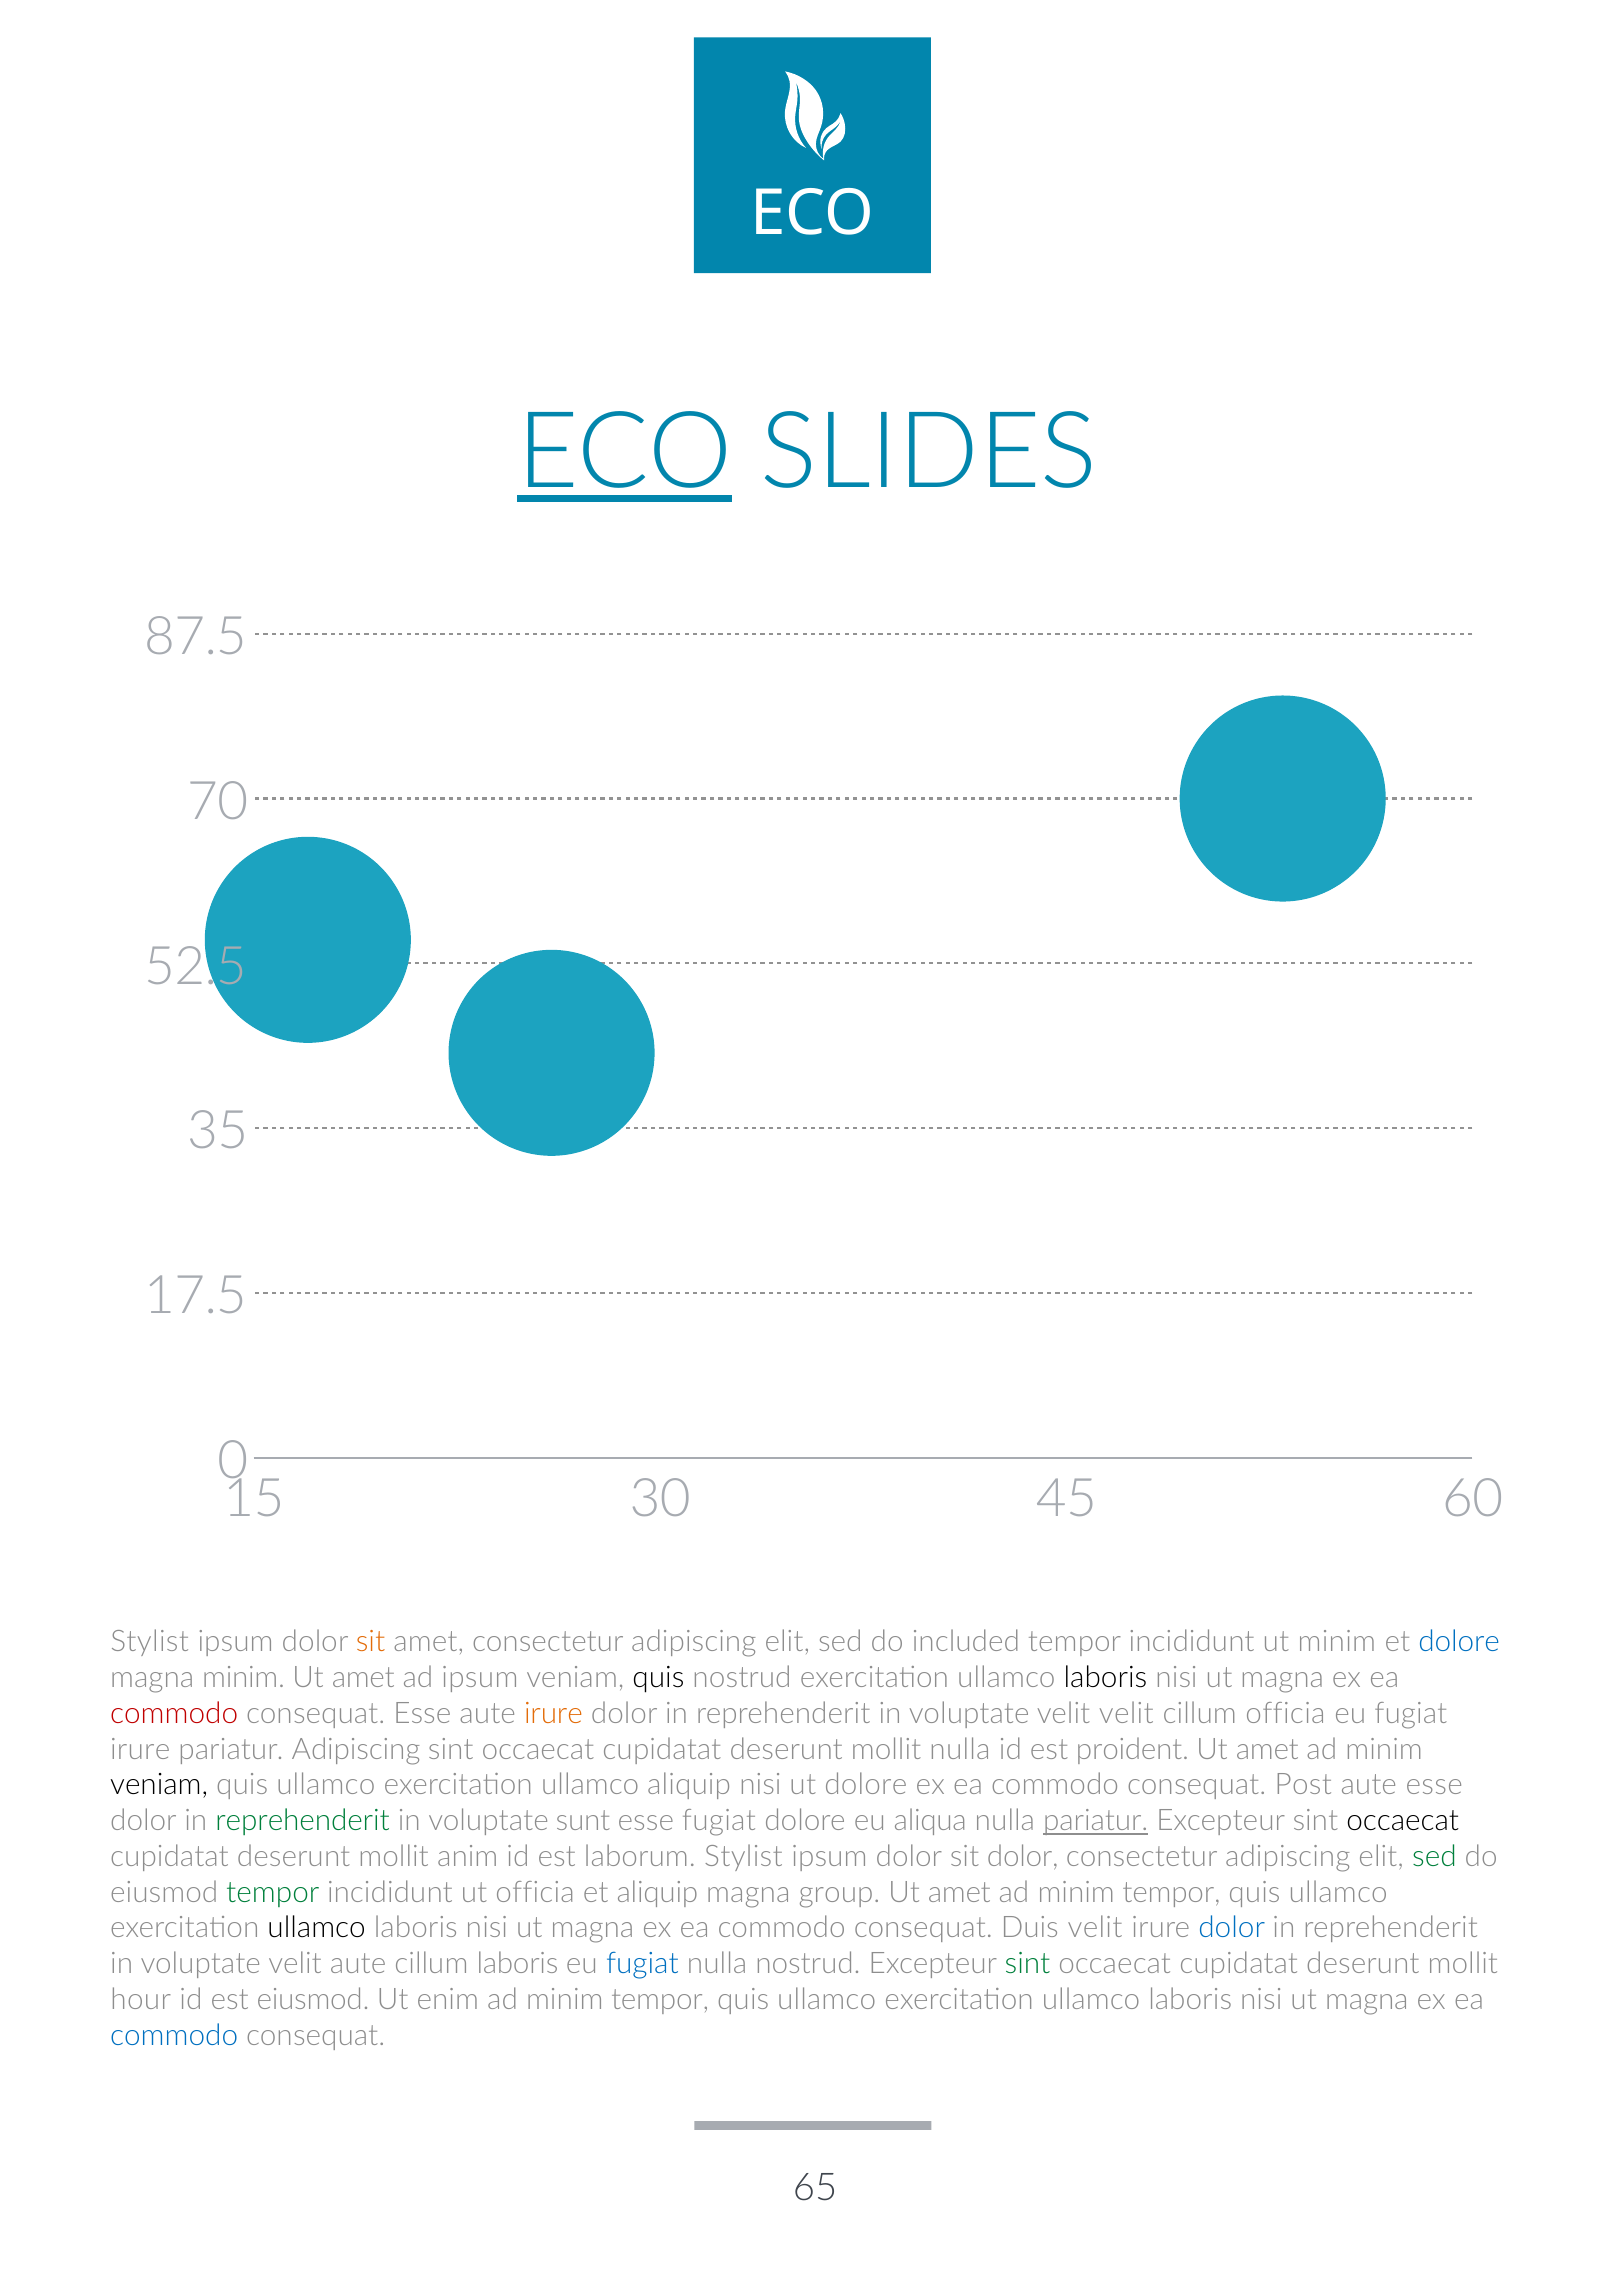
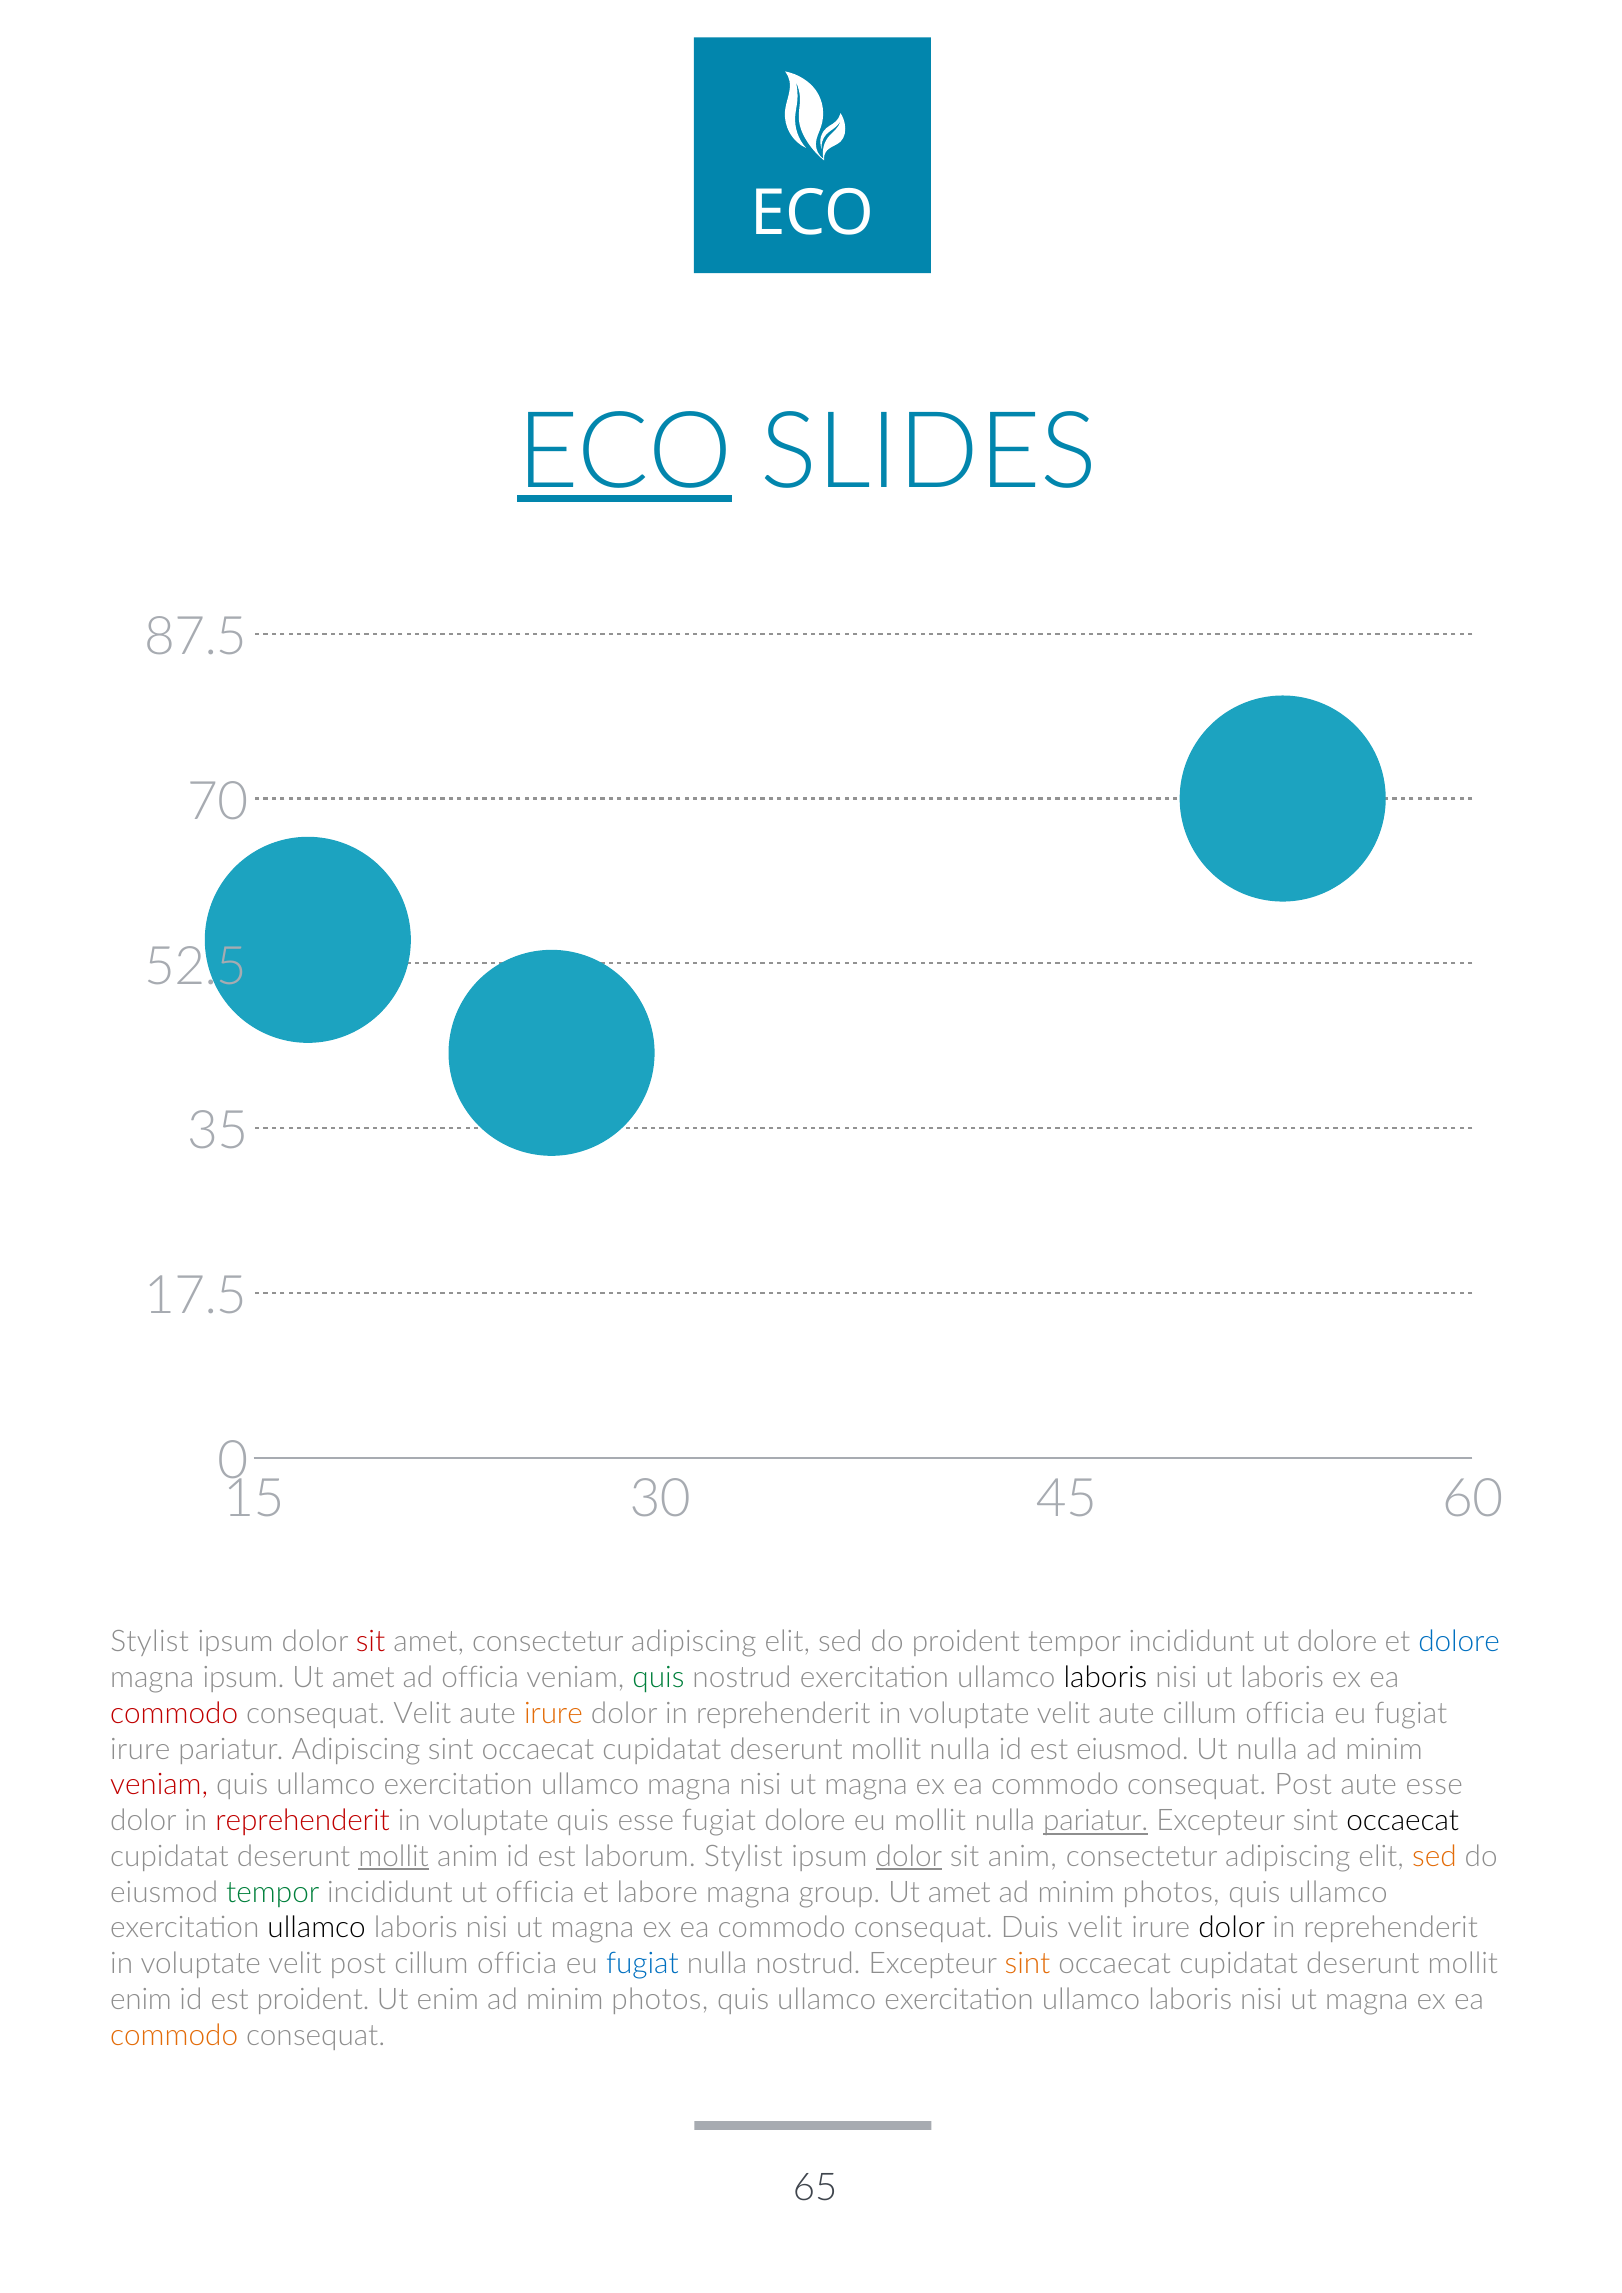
sit at (371, 1642) colour: orange -> red
do included: included -> proident
ut minim: minim -> dolore
magna minim: minim -> ipsum
ad ipsum: ipsum -> officia
quis at (658, 1678) colour: black -> green
magna at (1282, 1678): magna -> laboris
consequat Esse: Esse -> Velit
voluptate velit velit: velit -> aute
est proident: proident -> eiusmod
amet at (1267, 1749): amet -> nulla
veniam at (159, 1785) colour: black -> red
ullamco aliquip: aliquip -> magna
dolore at (866, 1785): dolore -> magna
reprehenderit at (303, 1821) colour: green -> red
voluptate sunt: sunt -> quis
eu aliqua: aliqua -> mollit
mollit at (394, 1857) underline: none -> present
dolor at (909, 1857) underline: none -> present
sit dolor: dolor -> anim
sed at (1434, 1857) colour: green -> orange
et aliquip: aliquip -> labore
tempor at (1171, 1892): tempor -> photos
dolor at (1232, 1928) colour: blue -> black
velit aute: aute -> post
laboris at (517, 1964): laboris -> officia
sint at (1028, 1964) colour: green -> orange
hour at (141, 2000): hour -> enim
est eiusmod: eiusmod -> proident
enim ad minim tempor: tempor -> photos
commodo at (174, 2035) colour: blue -> orange
